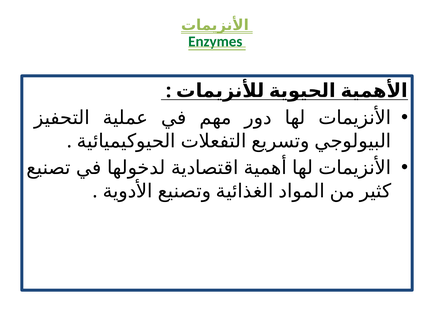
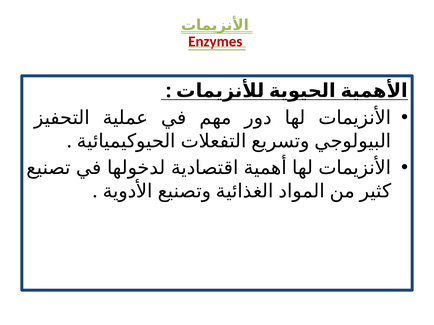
Enzymes colour: green -> red
